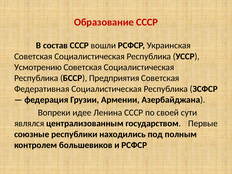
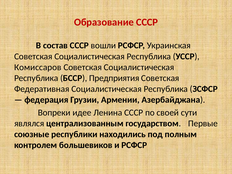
Усмотрению: Усмотрению -> Комиссаров
